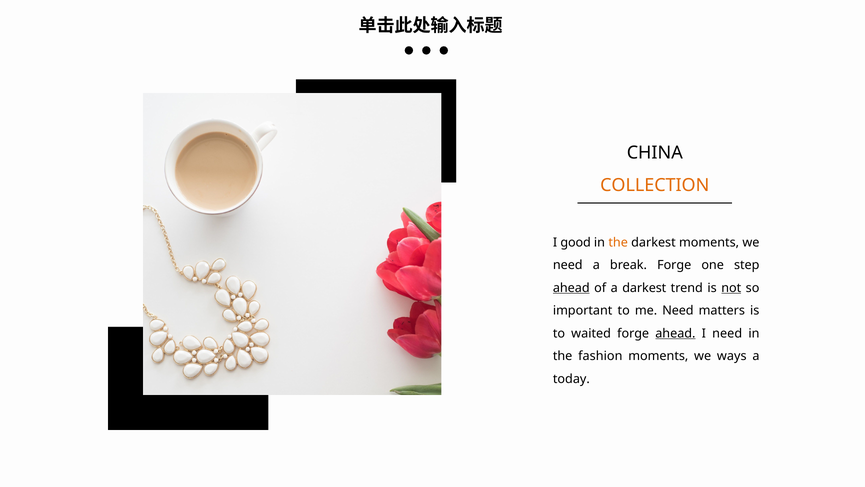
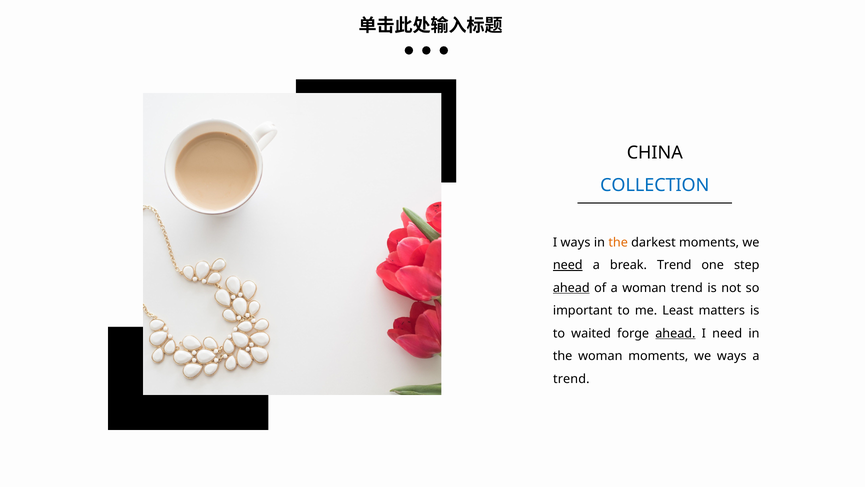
COLLECTION colour: orange -> blue
I good: good -> ways
need at (568, 265) underline: none -> present
break Forge: Forge -> Trend
a darkest: darkest -> woman
not underline: present -> none
me Need: Need -> Least
the fashion: fashion -> woman
today at (571, 379): today -> trend
